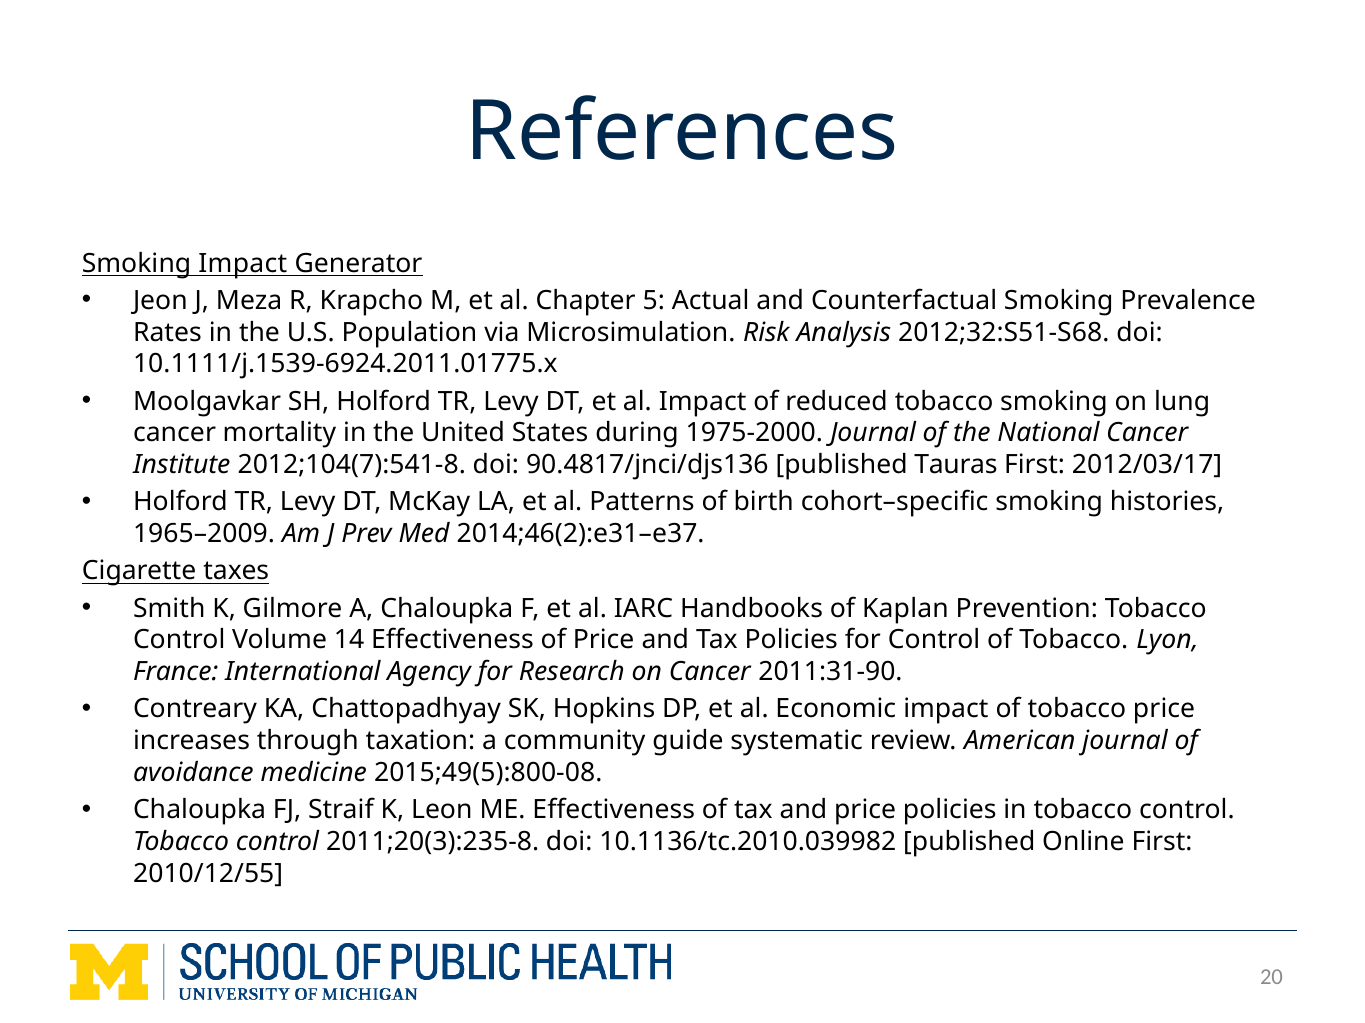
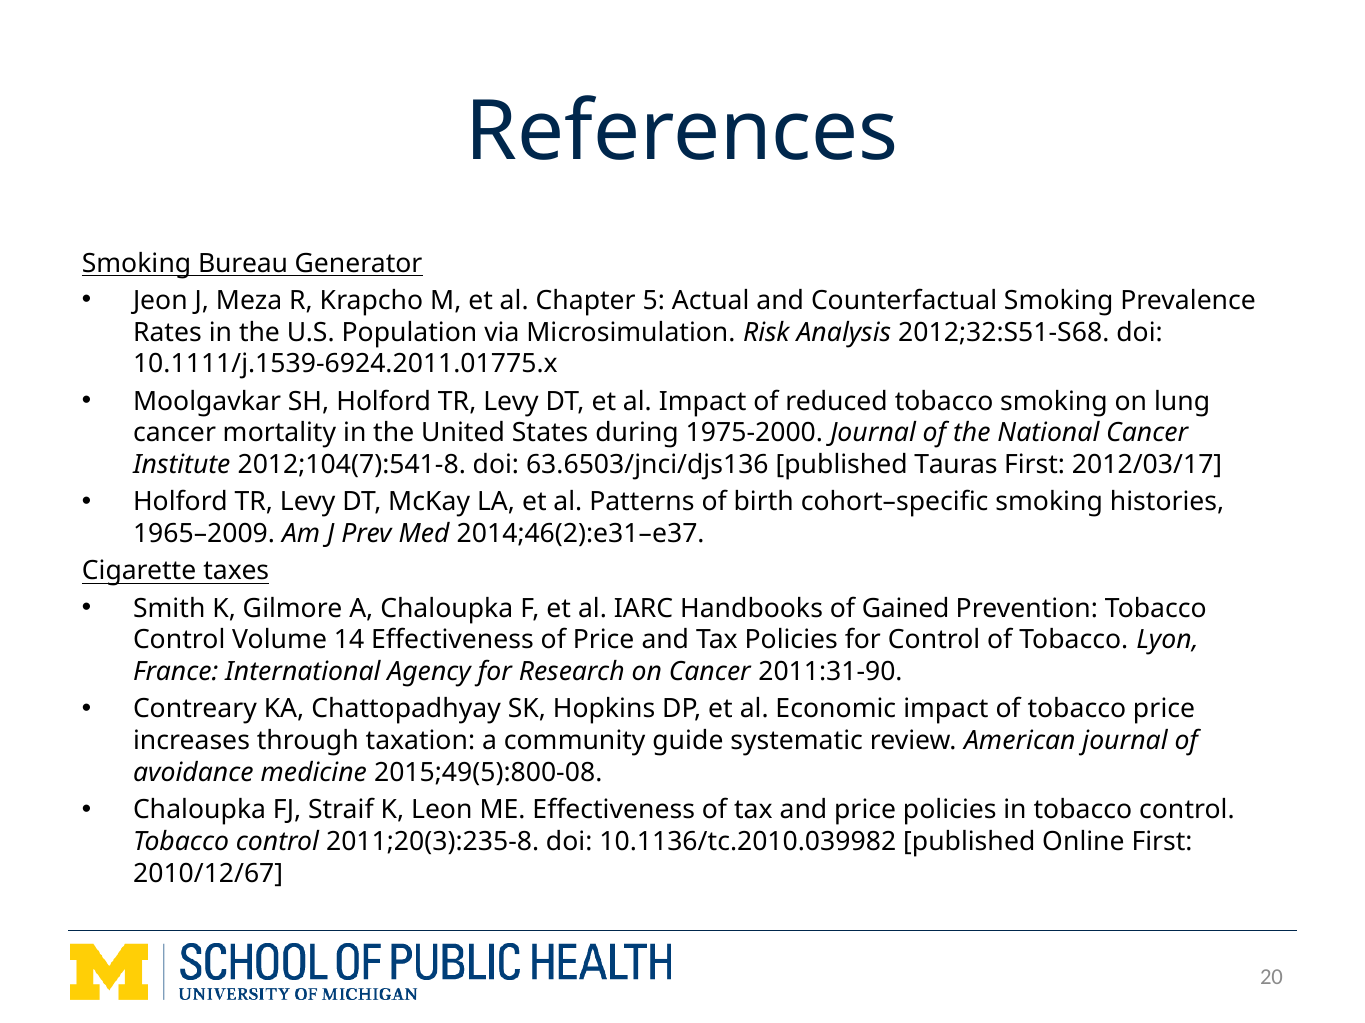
Smoking Impact: Impact -> Bureau
90.4817/jnci/djs136: 90.4817/jnci/djs136 -> 63.6503/jnci/djs136
Kaplan: Kaplan -> Gained
2010/12/55: 2010/12/55 -> 2010/12/67
